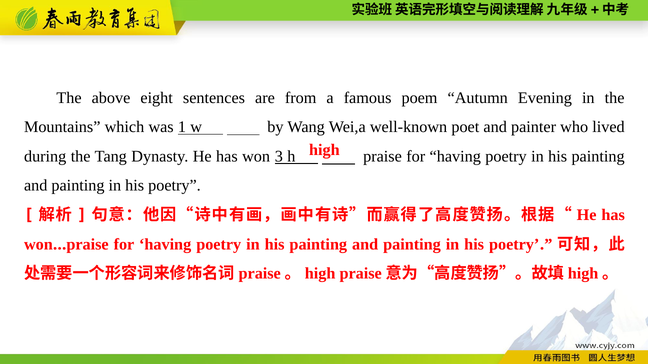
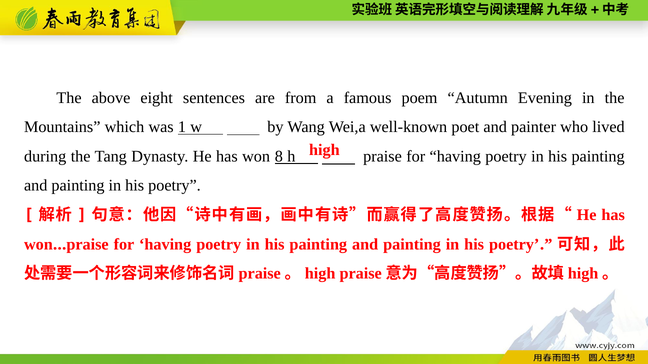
3: 3 -> 8
